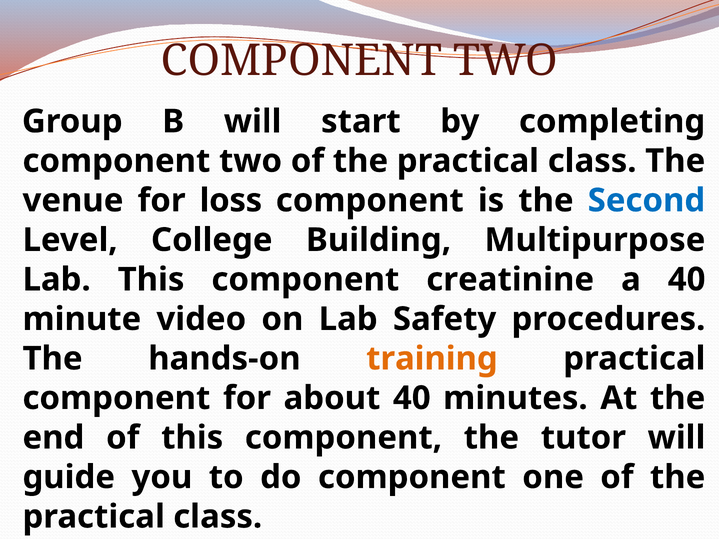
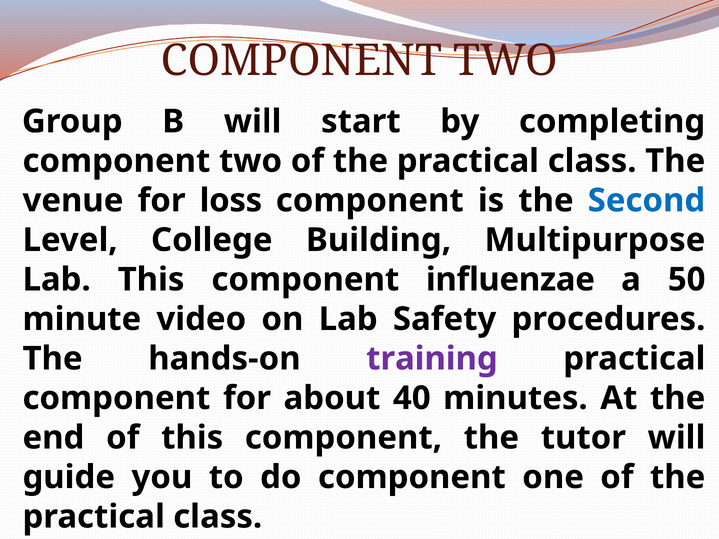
creatinine: creatinine -> influenzae
a 40: 40 -> 50
training colour: orange -> purple
